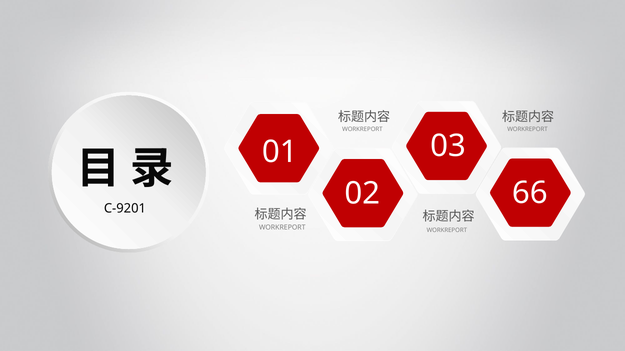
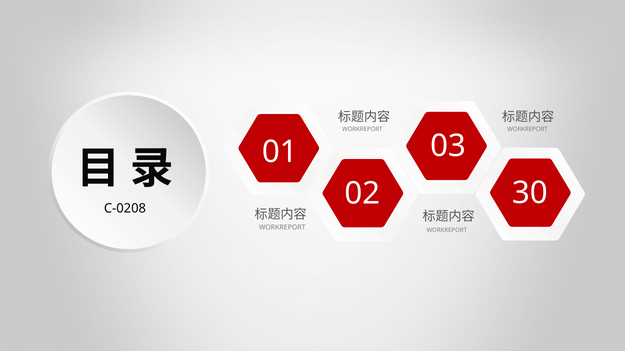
66: 66 -> 30
C-9201: C-9201 -> C-0208
